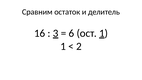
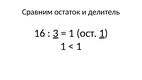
6 at (71, 33): 6 -> 1
2 at (79, 46): 2 -> 1
